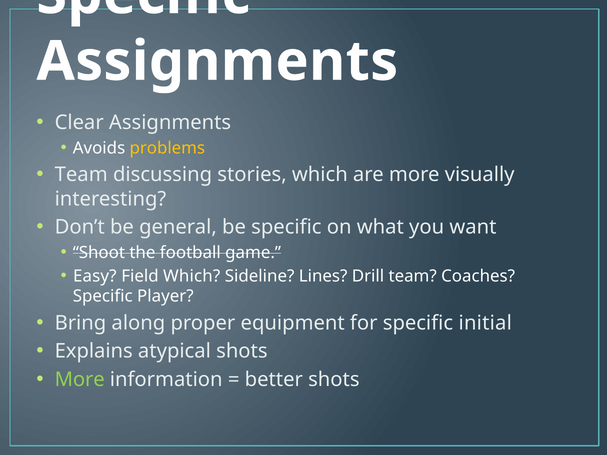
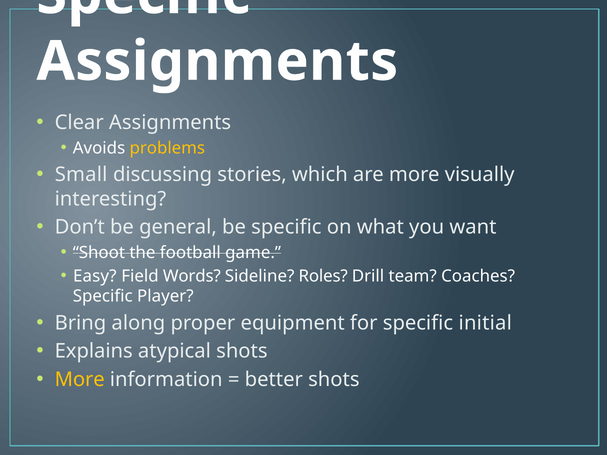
Team at (81, 175): Team -> Small
Field Which: Which -> Words
Lines: Lines -> Roles
More at (80, 380) colour: light green -> yellow
